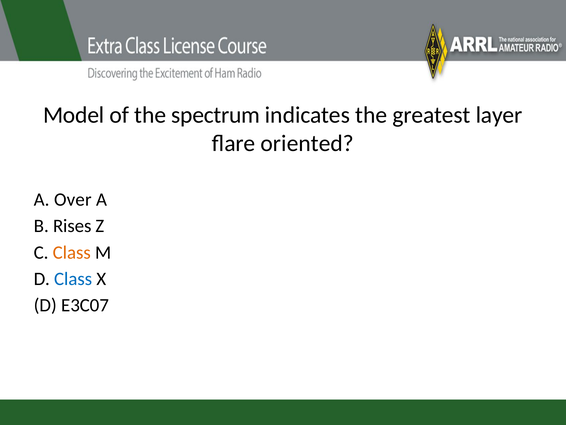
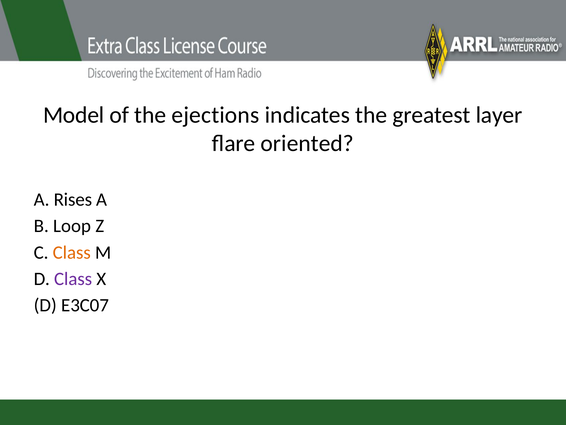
spectrum: spectrum -> ejections
Over: Over -> Rises
Rises: Rises -> Loop
Class at (73, 279) colour: blue -> purple
